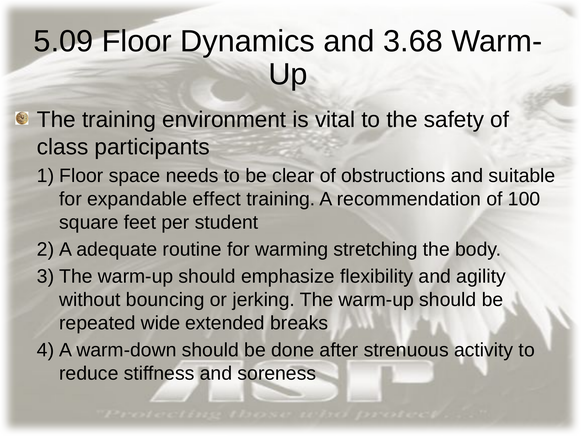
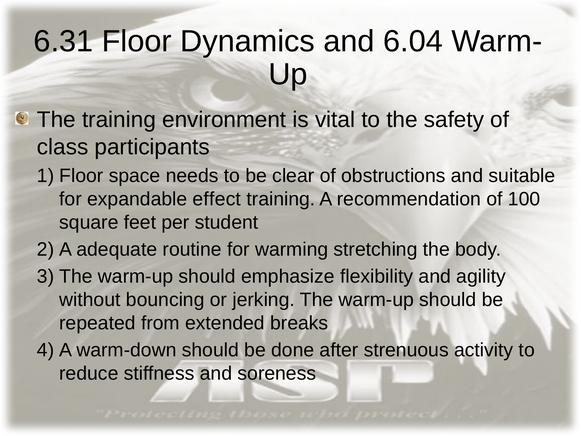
5.09: 5.09 -> 6.31
3.68: 3.68 -> 6.04
wide: wide -> from
